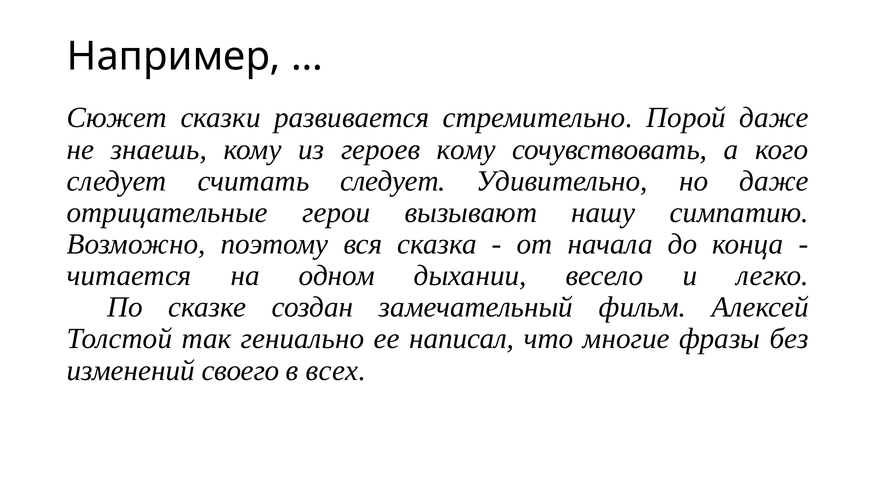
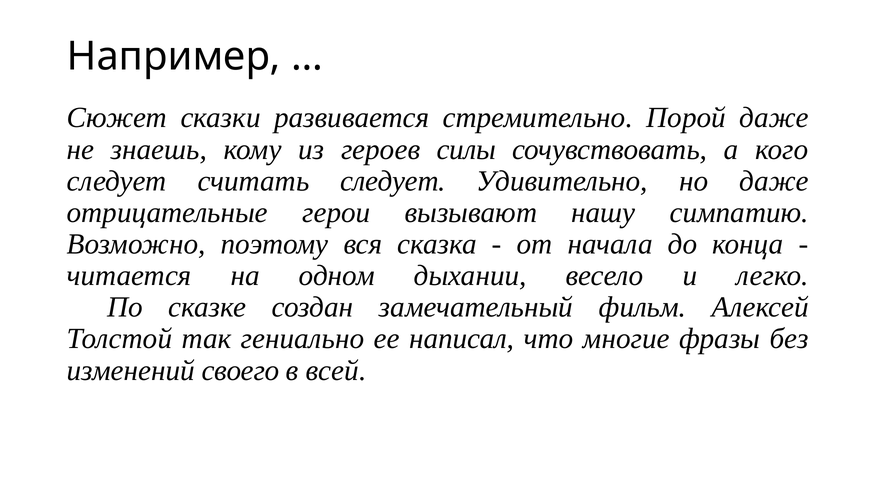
героев кому: кому -> силы
всех: всех -> всей
